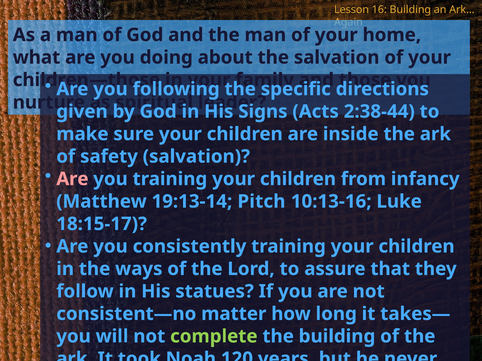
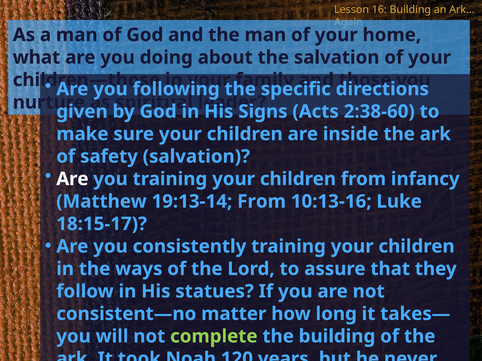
2:38-44: 2:38-44 -> 2:38-60
Are at (72, 179) colour: pink -> white
19:13-14 Pitch: Pitch -> From
